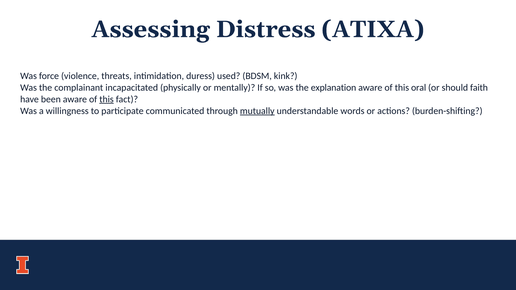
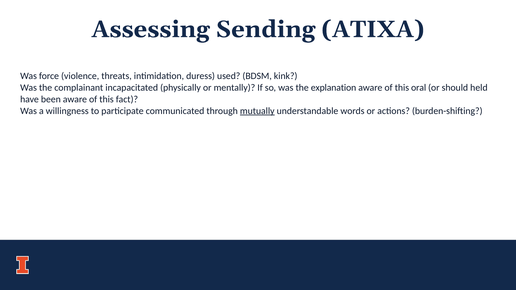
Distress: Distress -> Sending
faith: faith -> held
this at (107, 99) underline: present -> none
